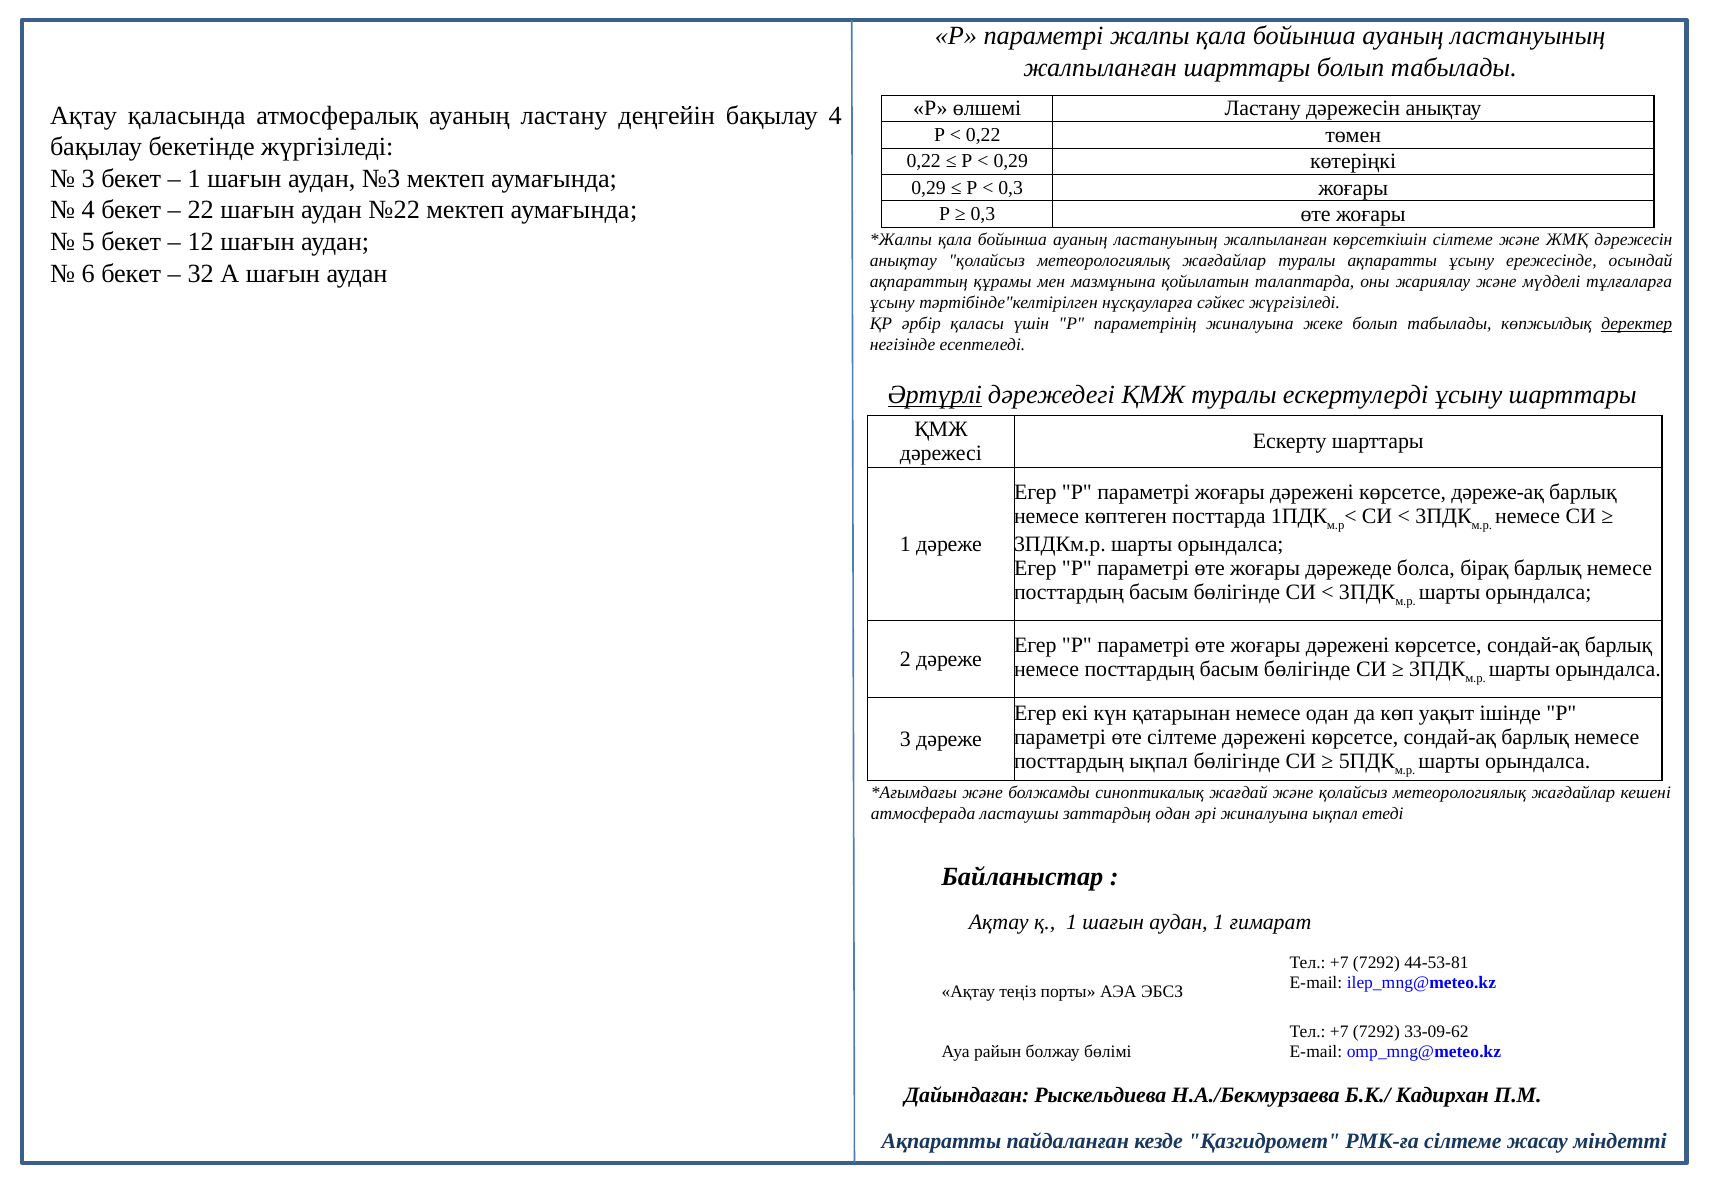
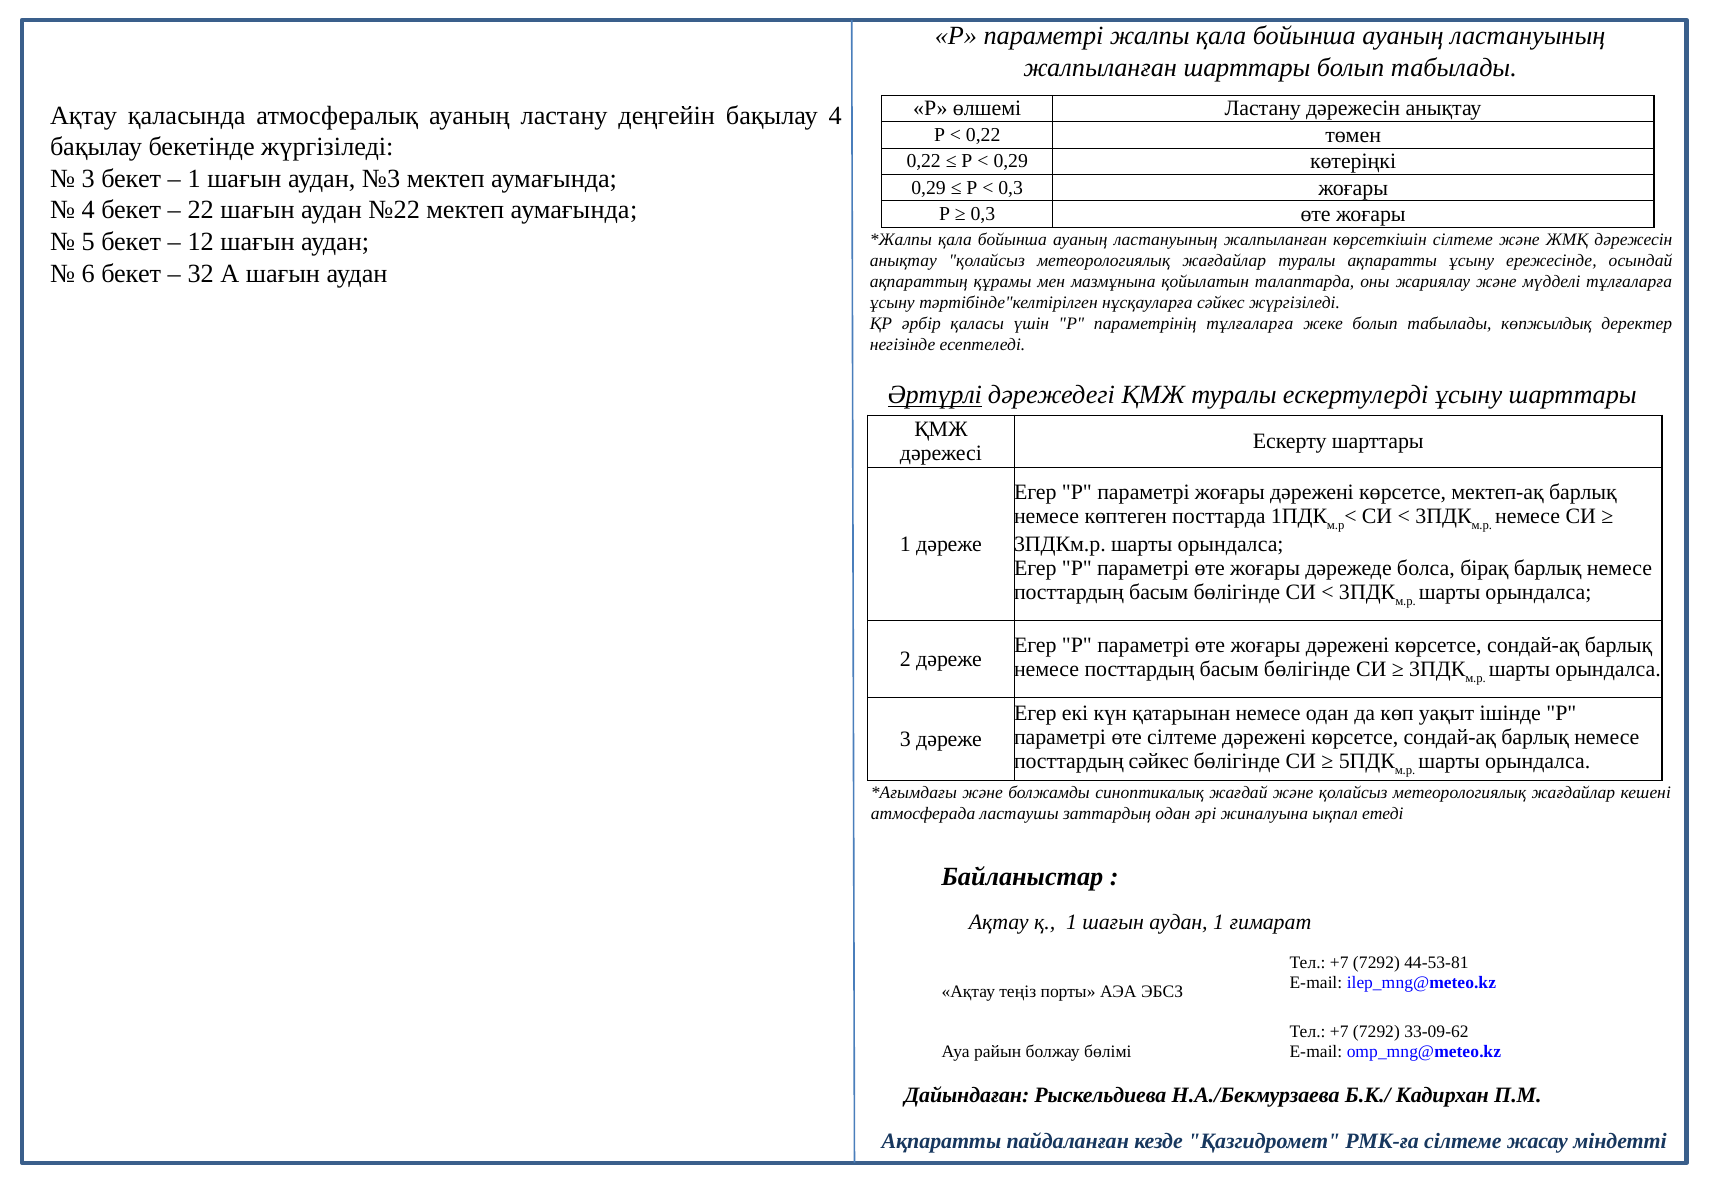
параметрінің жиналуына: жиналуына -> тұлғаларға
деректер underline: present -> none
дәреже-ақ: дәреже-ақ -> мектеп-ақ
посттардың ықпал: ықпал -> сәйкес
